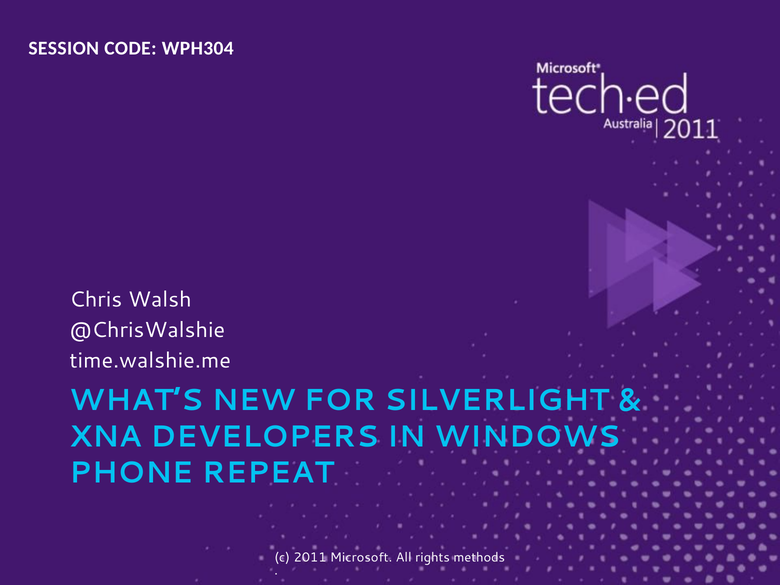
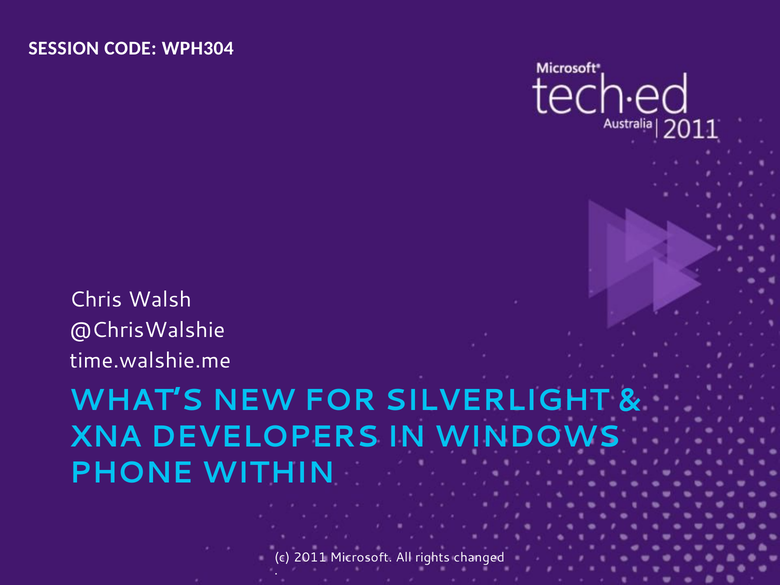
REPEAT: REPEAT -> WITHIN
methods: methods -> changed
